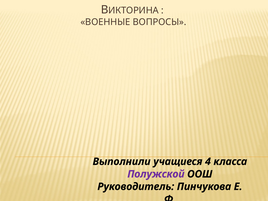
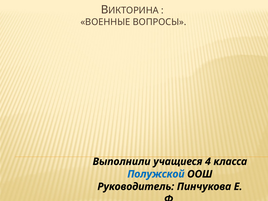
Полужской colour: purple -> blue
